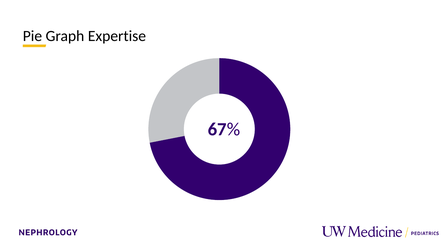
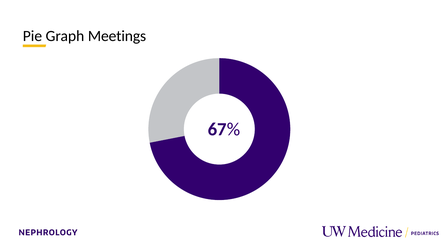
Expertise: Expertise -> Meetings
